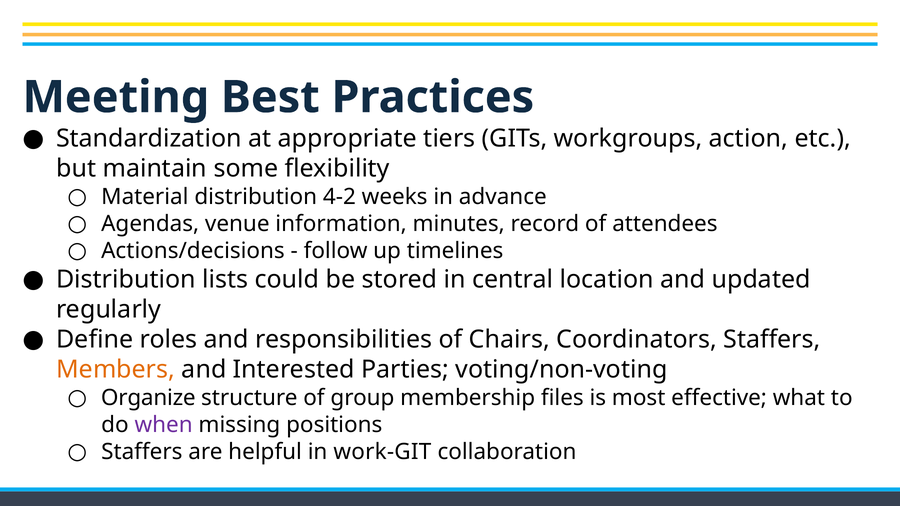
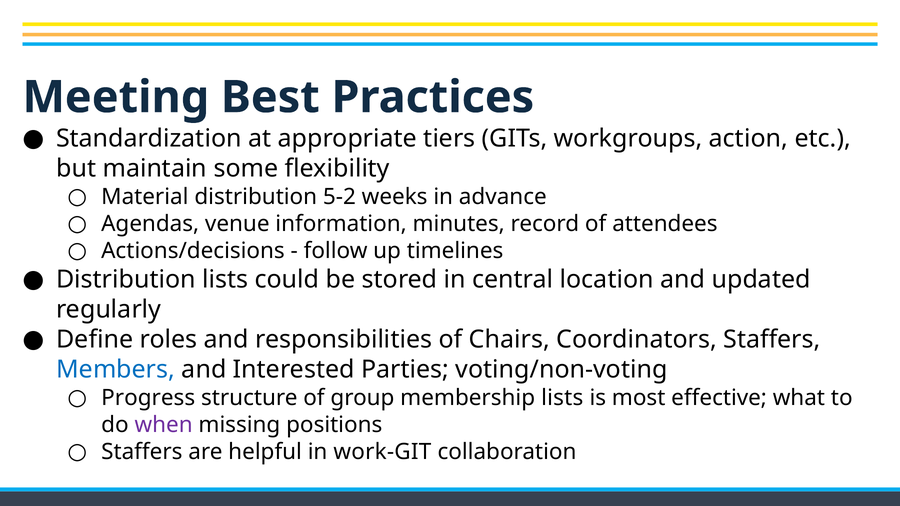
4-2: 4-2 -> 5-2
Members colour: orange -> blue
Organize: Organize -> Progress
membership files: files -> lists
